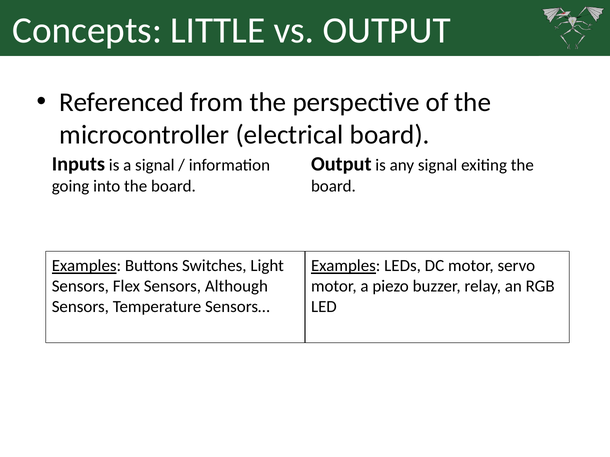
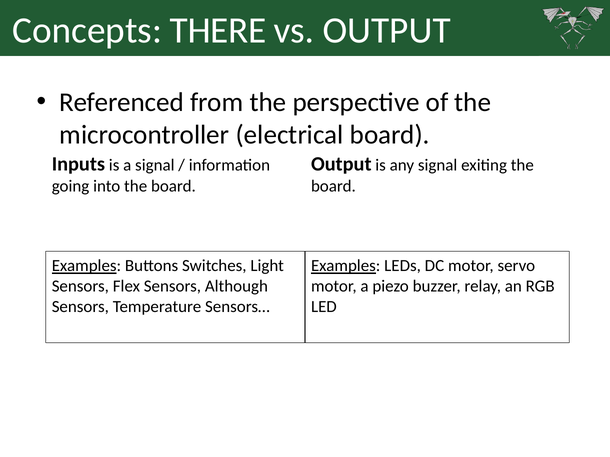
LITTLE: LITTLE -> THERE
